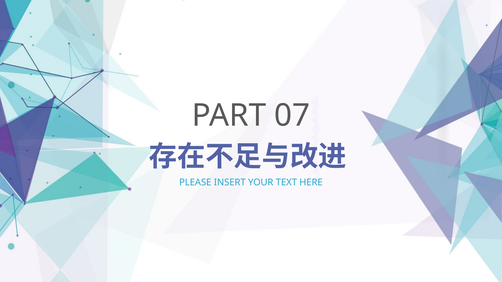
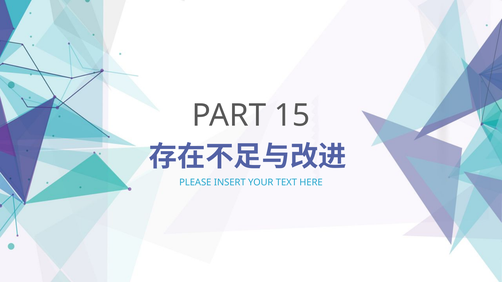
07: 07 -> 15
